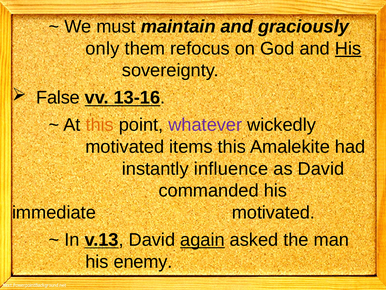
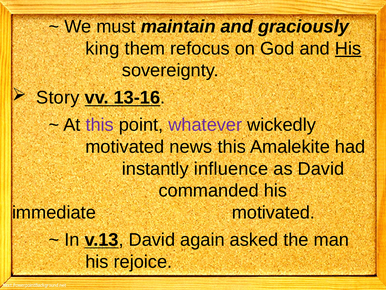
only: only -> king
False: False -> Story
this at (100, 125) colour: orange -> purple
items: items -> news
again underline: present -> none
enemy: enemy -> rejoice
